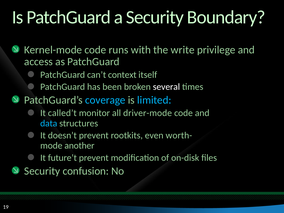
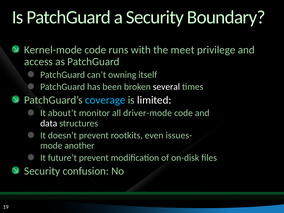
write: write -> meet
context: context -> owning
limited colour: light blue -> white
called’t: called’t -> about’t
data colour: light blue -> white
worth-: worth- -> issues-
